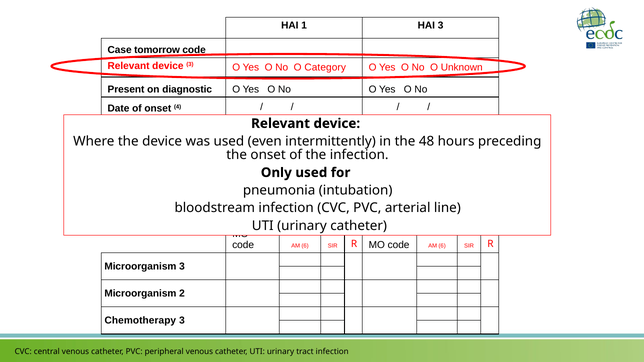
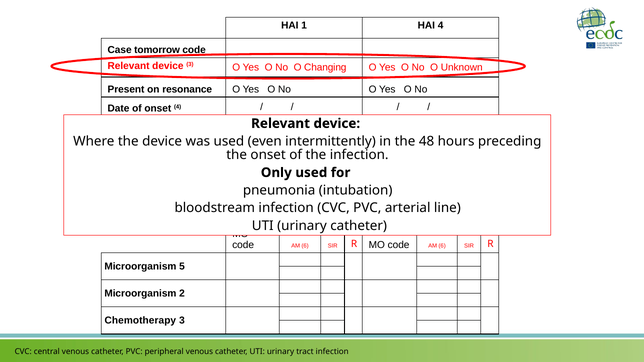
HAI 3: 3 -> 4
Category: Category -> Changing
diagnostic: diagnostic -> resonance
Microorganism 3: 3 -> 5
